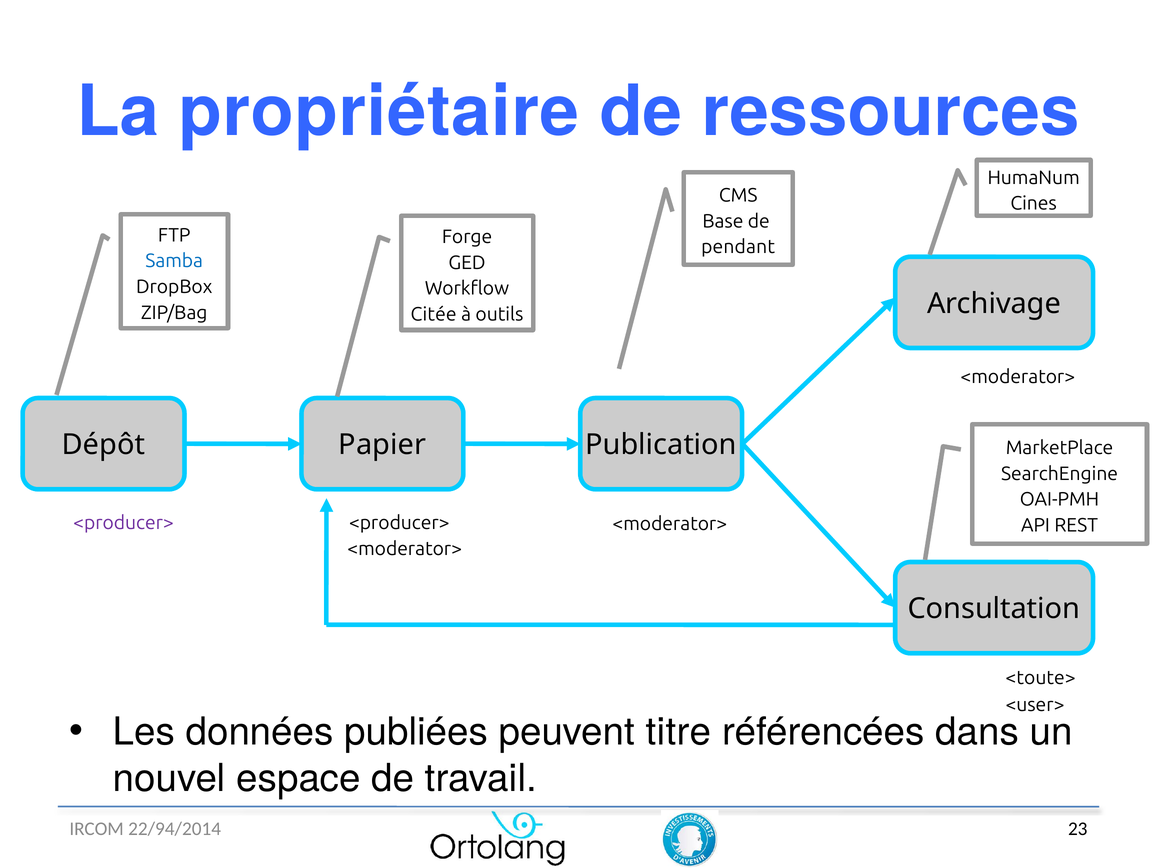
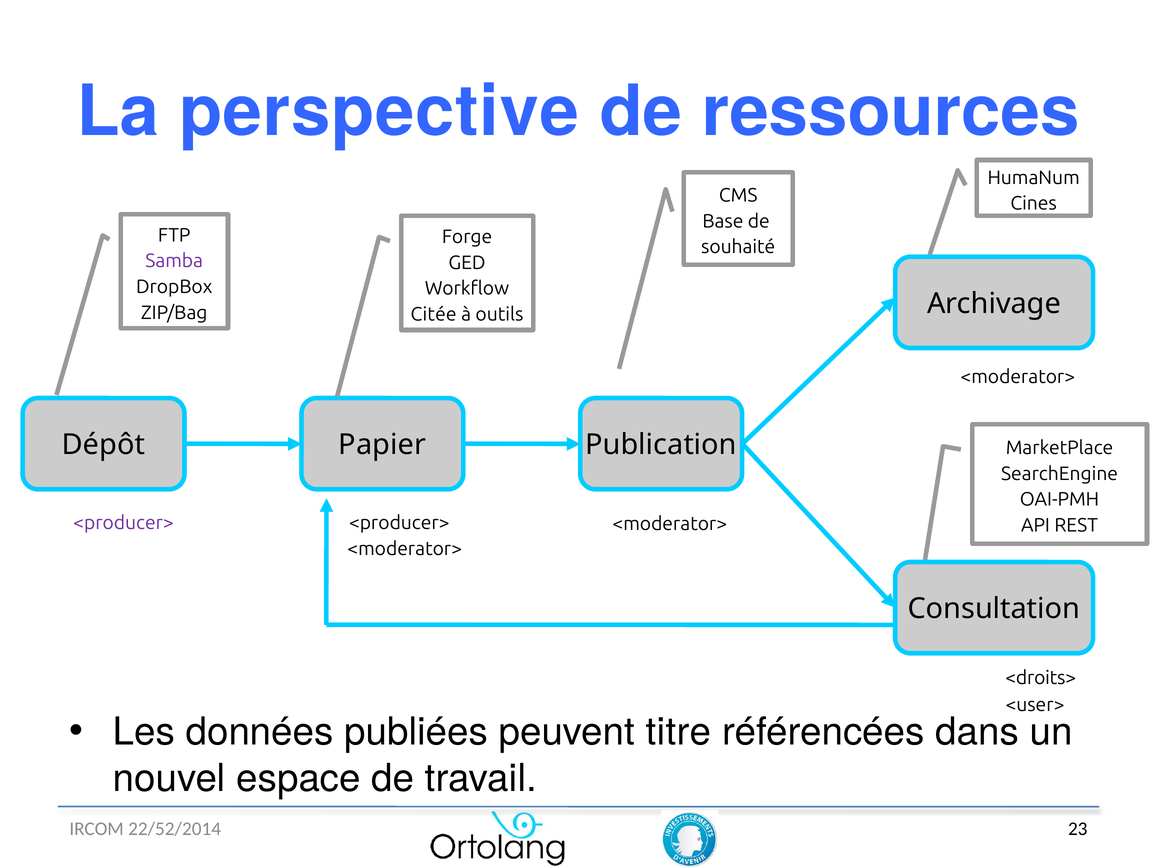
propriétaire: propriétaire -> perspective
pendant: pendant -> souhaité
Samba colour: blue -> purple
<toute>: <toute> -> <droits>
22/94/2014: 22/94/2014 -> 22/52/2014
